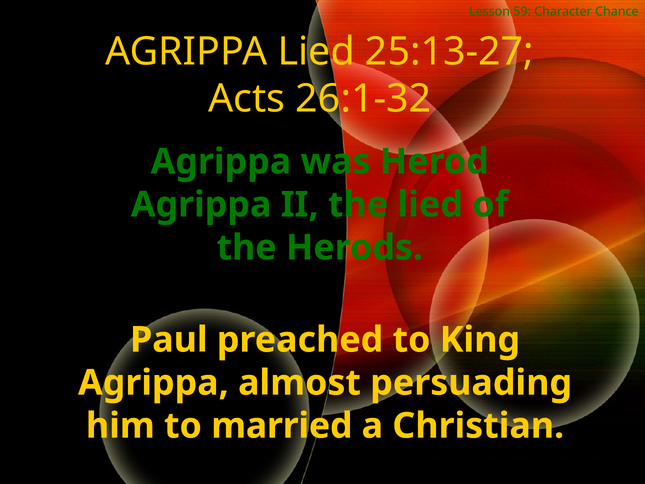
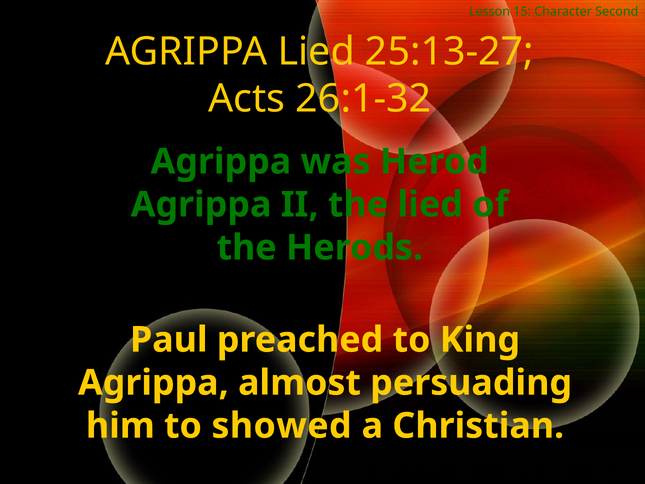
59: 59 -> 15
Chance: Chance -> Second
married: married -> showed
